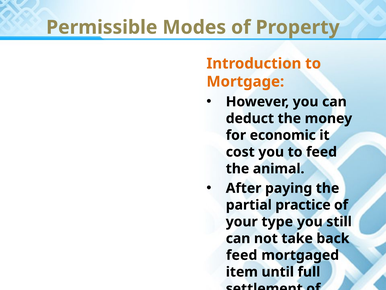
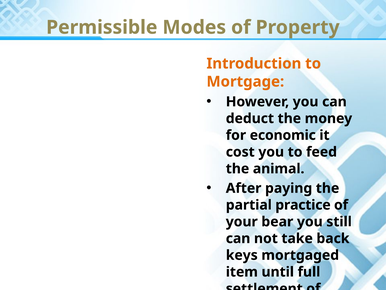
type: type -> bear
feed at (242, 255): feed -> keys
